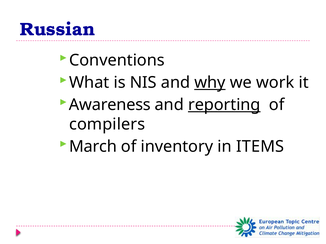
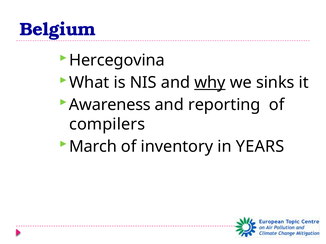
Russian: Russian -> Belgium
Conventions: Conventions -> Hercegovina
work: work -> sinks
reporting underline: present -> none
ITEMS: ITEMS -> YEARS
